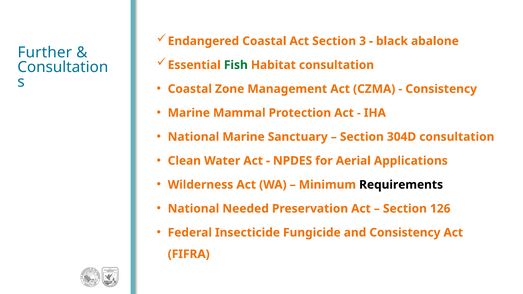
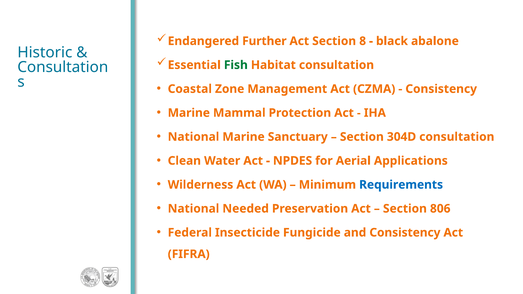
Endangered Coastal: Coastal -> Further
3: 3 -> 8
Further: Further -> Historic
Requirements colour: black -> blue
126: 126 -> 806
